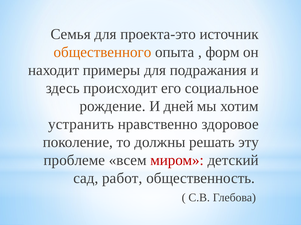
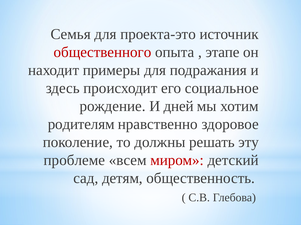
общественного colour: orange -> red
форм: форм -> этапе
устранить: устранить -> родителям
работ: работ -> детям
